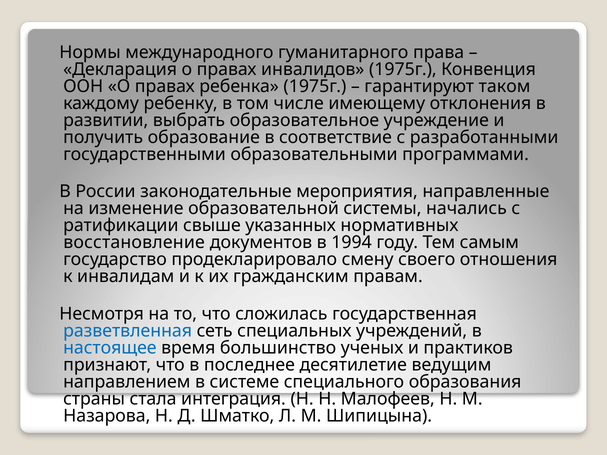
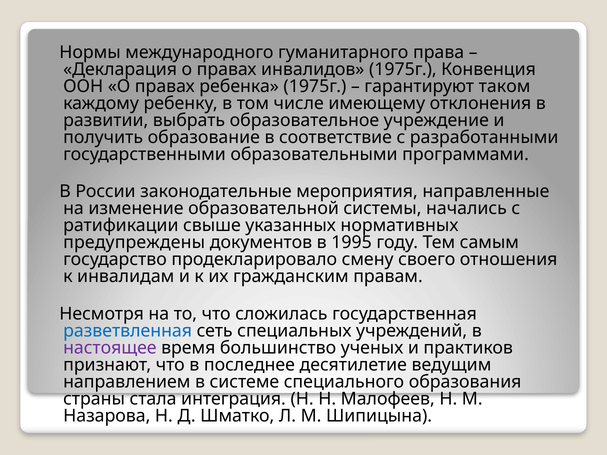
восстановление: восстановление -> предупреждены
1994: 1994 -> 1995
настоящее colour: blue -> purple
